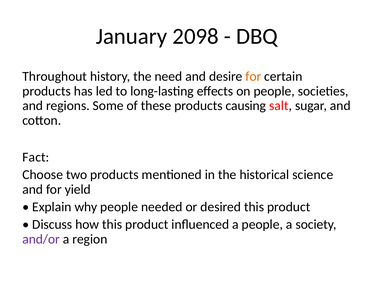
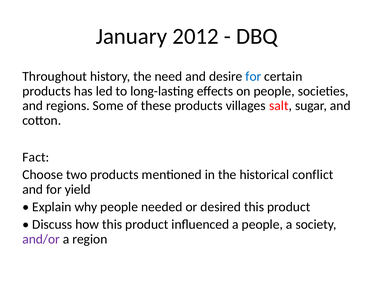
2098: 2098 -> 2012
for at (253, 76) colour: orange -> blue
causing: causing -> villages
science: science -> conflict
